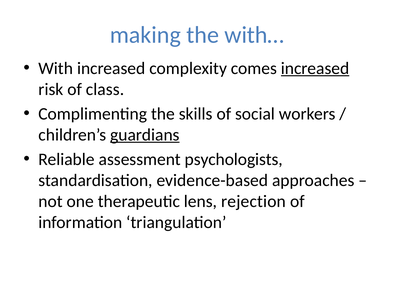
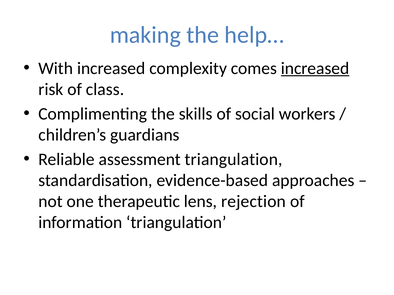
with…: with… -> help…
guardians underline: present -> none
assessment psychologists: psychologists -> triangulation
